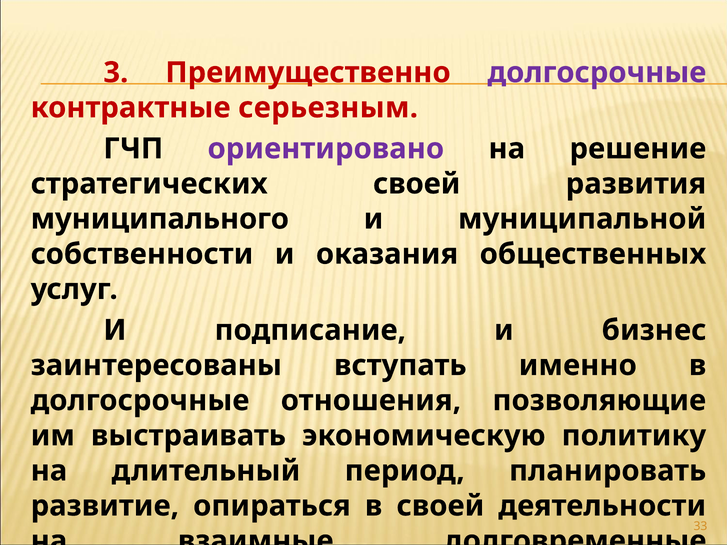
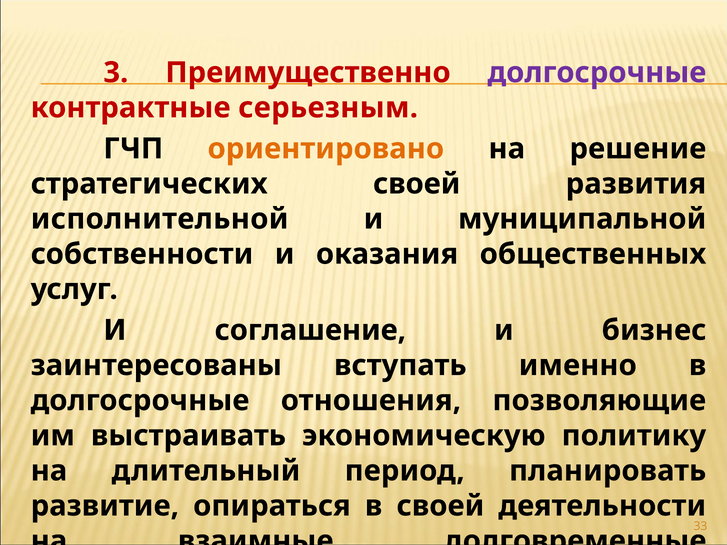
ориентировано colour: purple -> orange
муниципального: муниципального -> исполнительной
подписание: подписание -> соглашение
